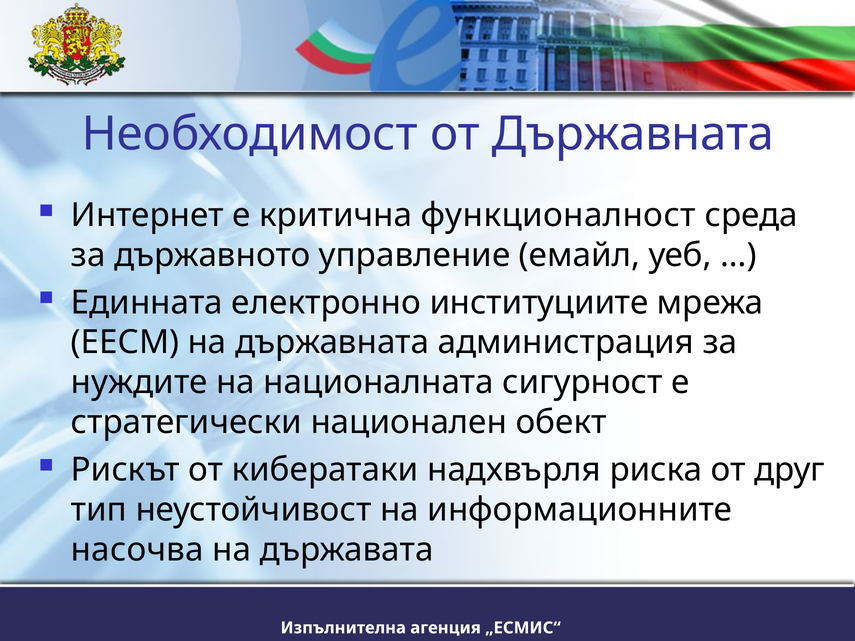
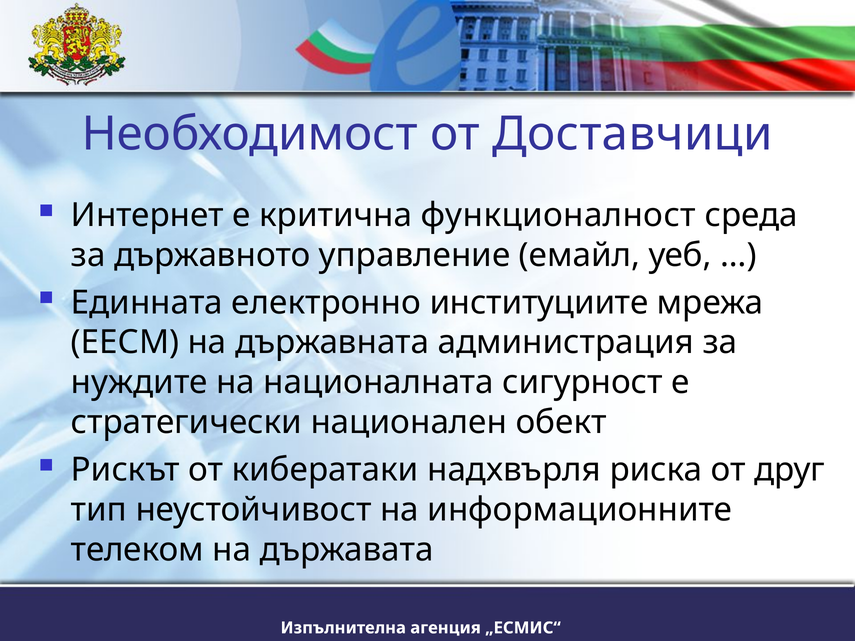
от Държавната: Държавната -> Доставчици
насочва: насочва -> телеком
